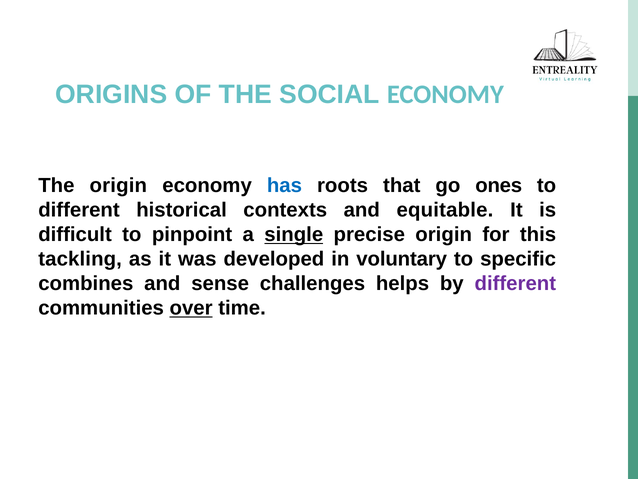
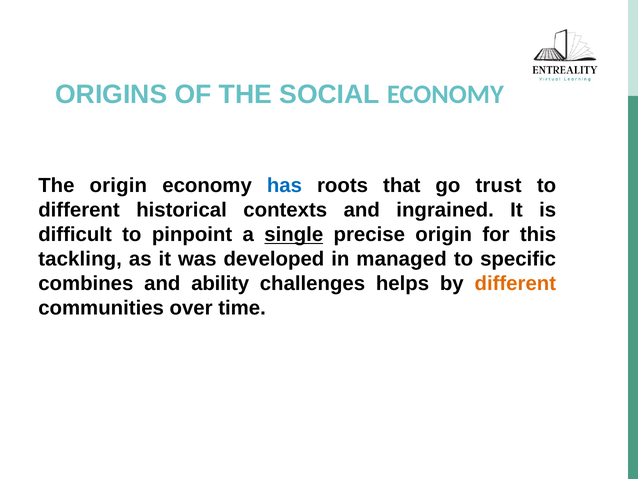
ones: ones -> trust
equitable: equitable -> ingrained
voluntary: voluntary -> managed
sense: sense -> ability
different at (515, 283) colour: purple -> orange
over underline: present -> none
